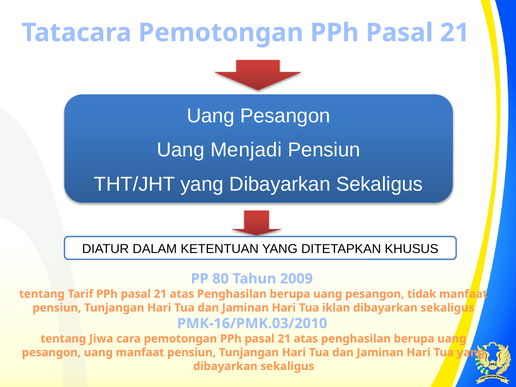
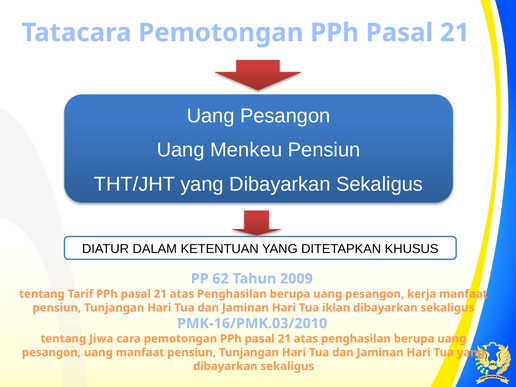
Menjadi: Menjadi -> Menkeu
80: 80 -> 62
tidak: tidak -> kerja
